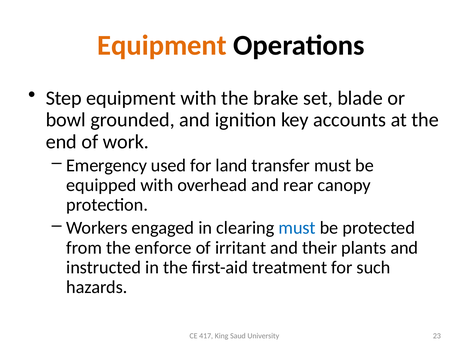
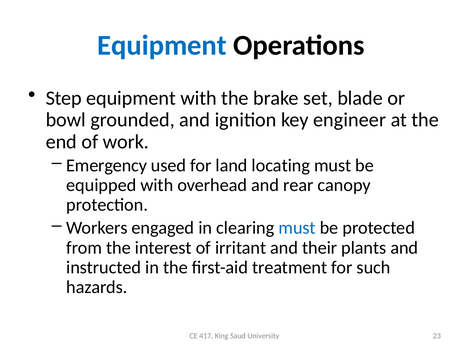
Equipment at (162, 45) colour: orange -> blue
accounts: accounts -> engineer
transfer: transfer -> locating
enforce: enforce -> interest
